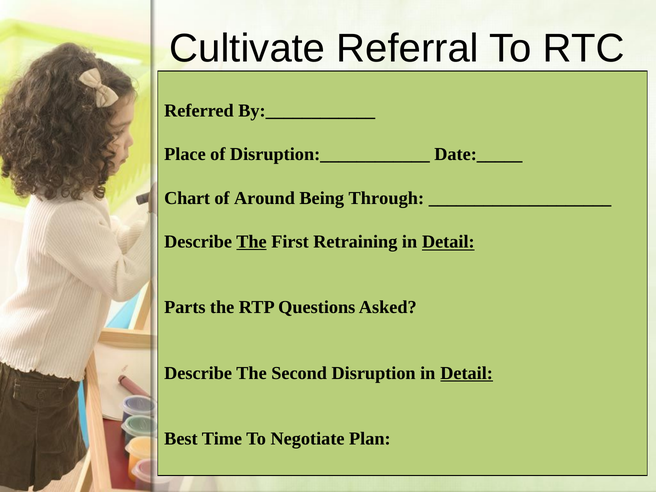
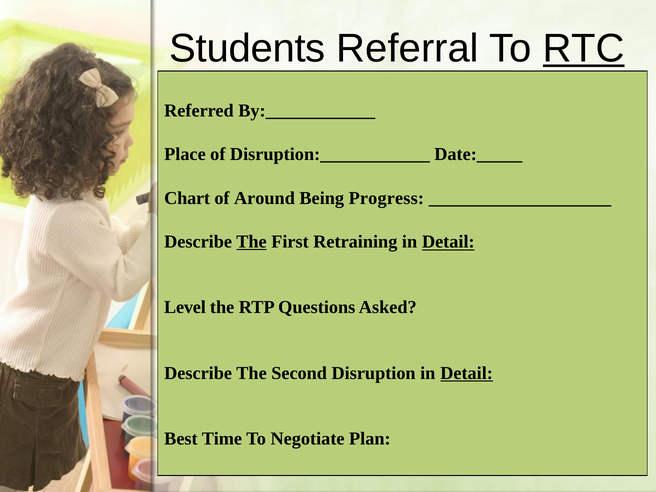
Cultivate: Cultivate -> Students
RTC underline: none -> present
Through: Through -> Progress
Parts: Parts -> Level
